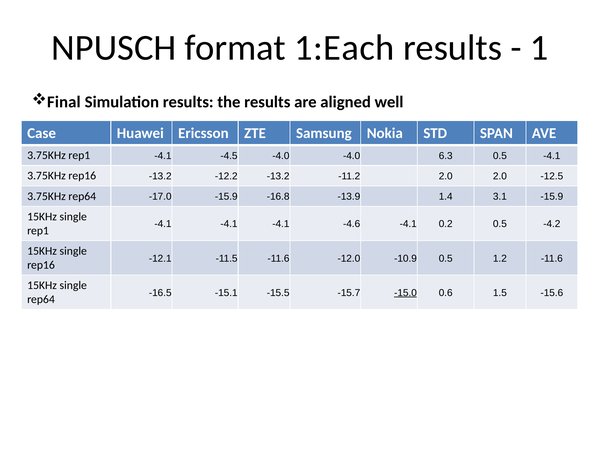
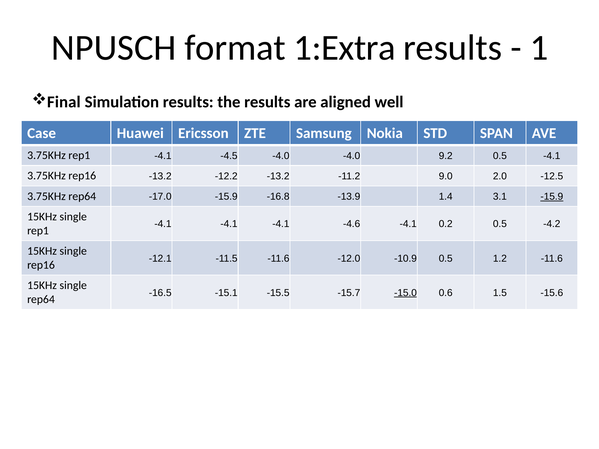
1:Each: 1:Each -> 1:Extra
6.3: 6.3 -> 9.2
-11.2 2.0: 2.0 -> 9.0
-15.9 at (552, 197) underline: none -> present
